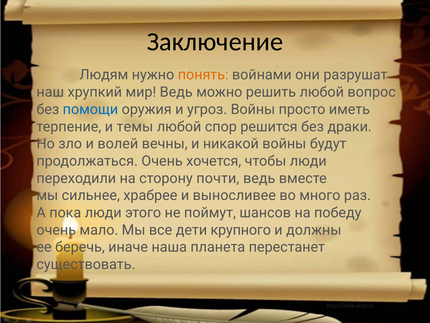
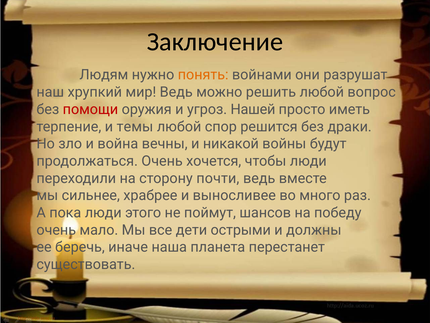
помощи colour: blue -> red
угроз Войны: Войны -> Нашей
волей: волей -> война
крупного: крупного -> острыми
